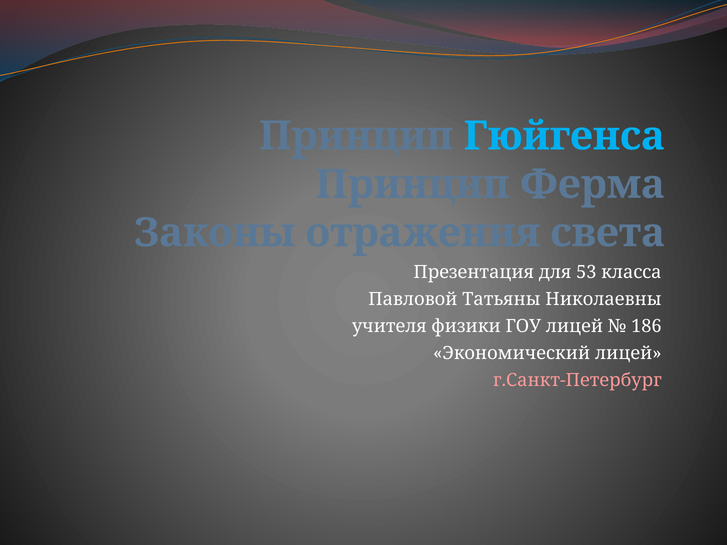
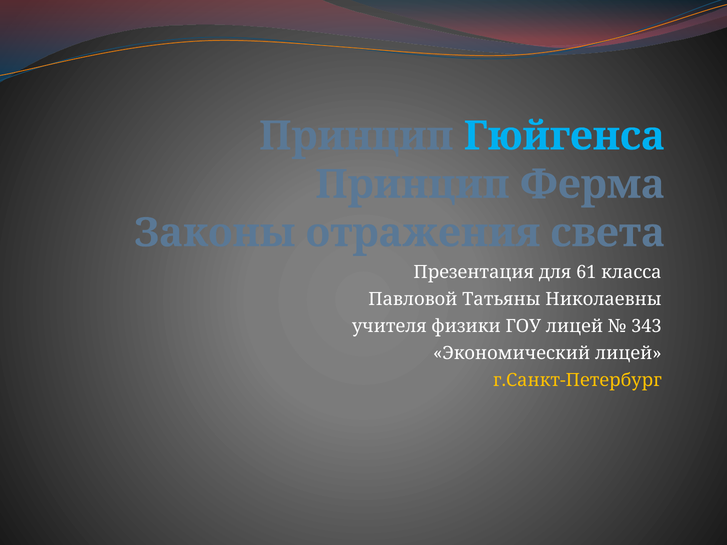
53: 53 -> 61
186: 186 -> 343
г.Санкт-Петербург colour: pink -> yellow
